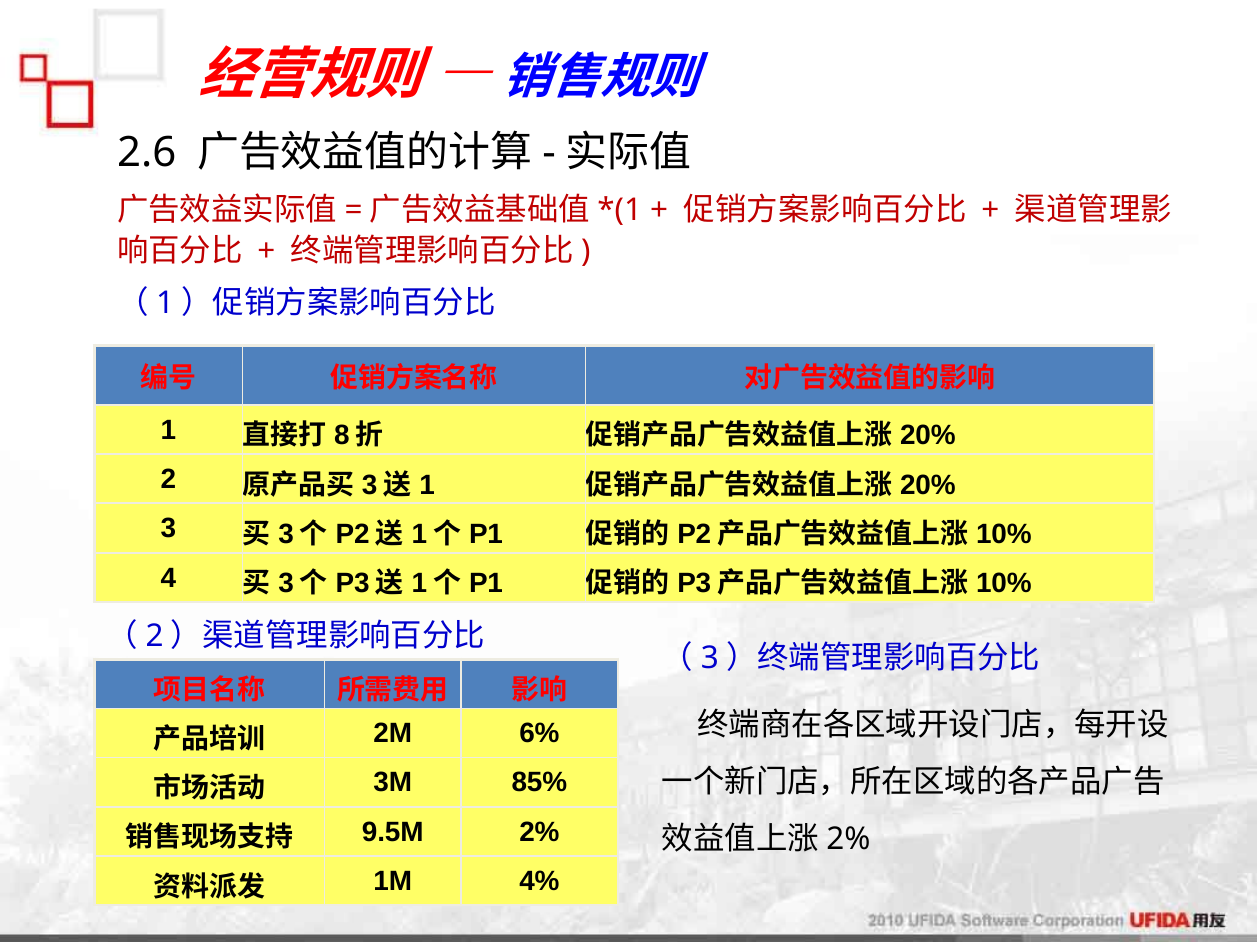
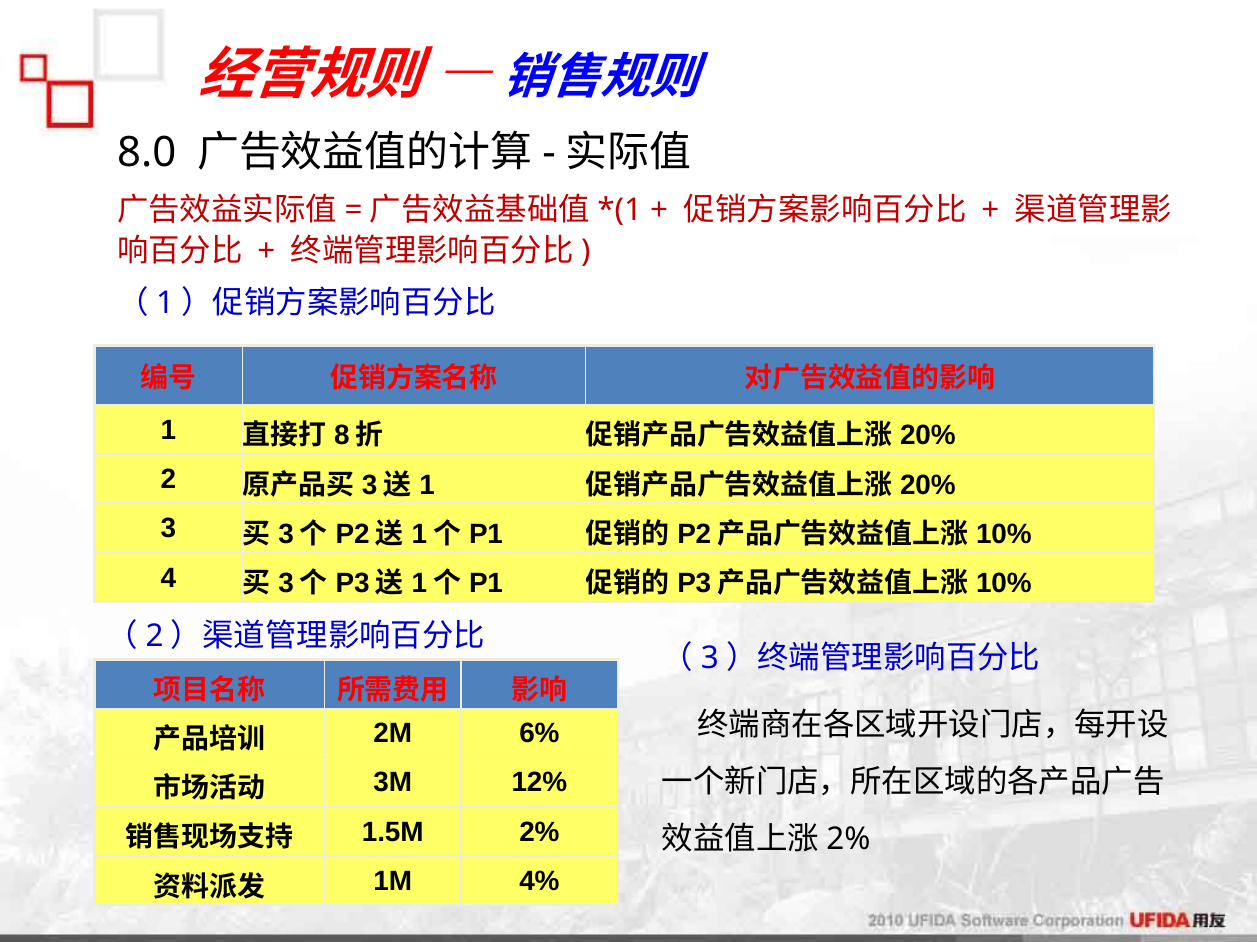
2.6: 2.6 -> 8.0
85%: 85% -> 12%
9.5M: 9.5M -> 1.5M
